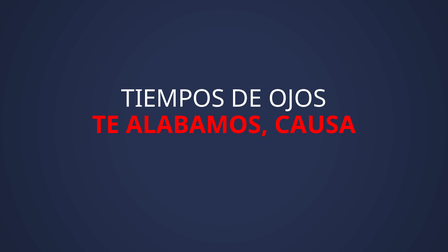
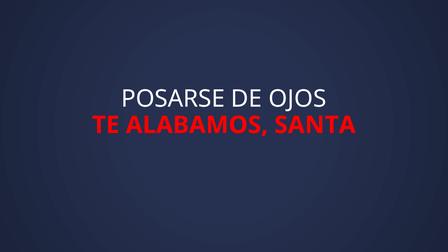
TIEMPOS: TIEMPOS -> POSARSE
CAUSA: CAUSA -> SANTA
